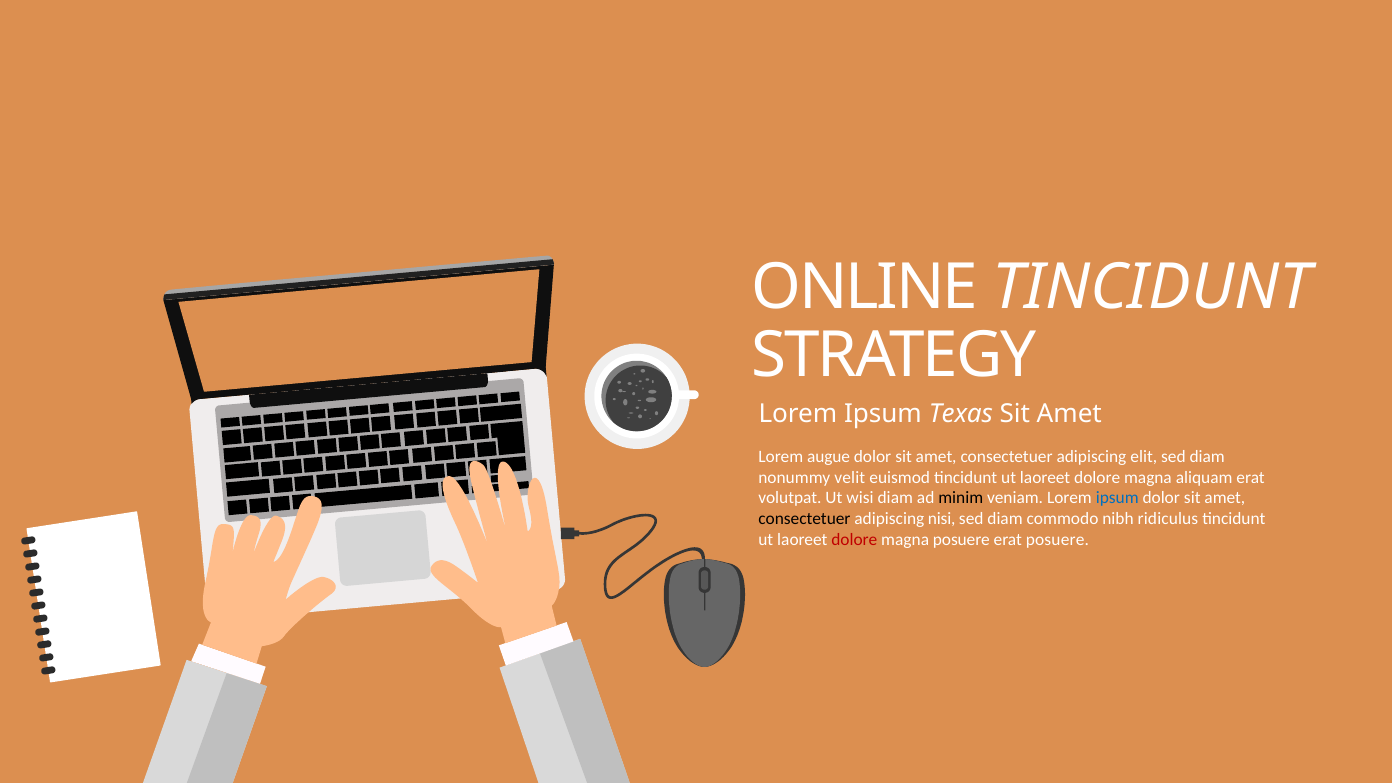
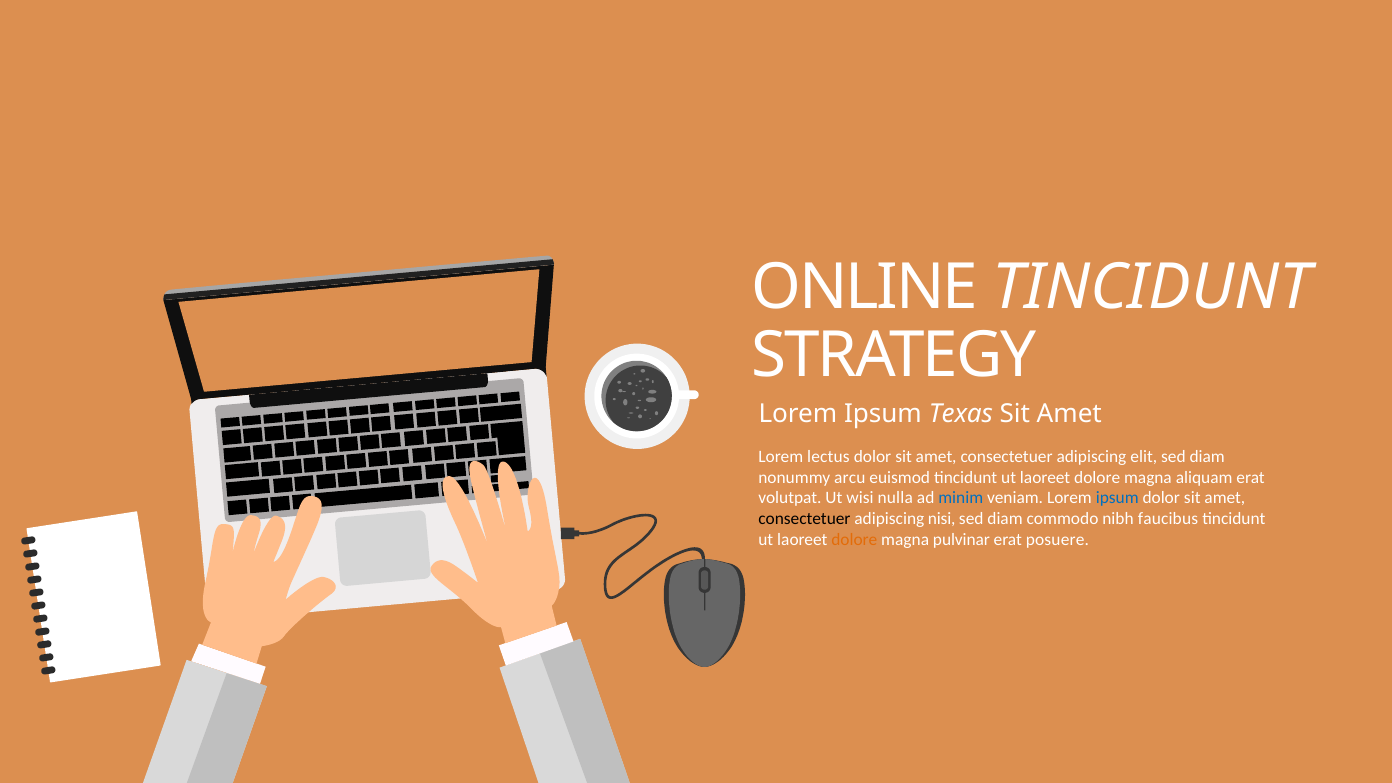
augue: augue -> lectus
velit: velit -> arcu
wisi diam: diam -> nulla
minim colour: black -> blue
ridiculus: ridiculus -> faucibus
dolore at (854, 540) colour: red -> orange
magna posuere: posuere -> pulvinar
